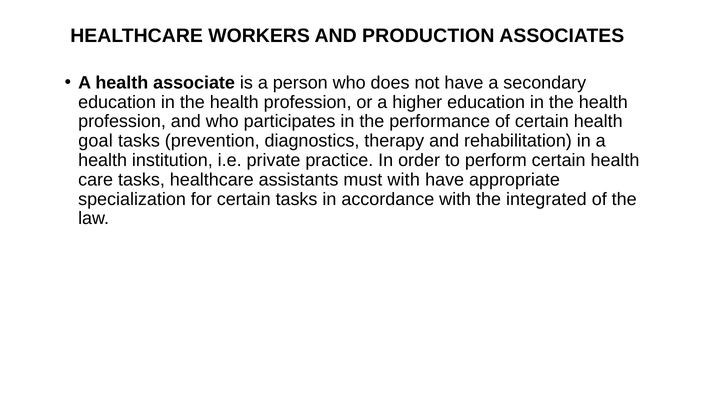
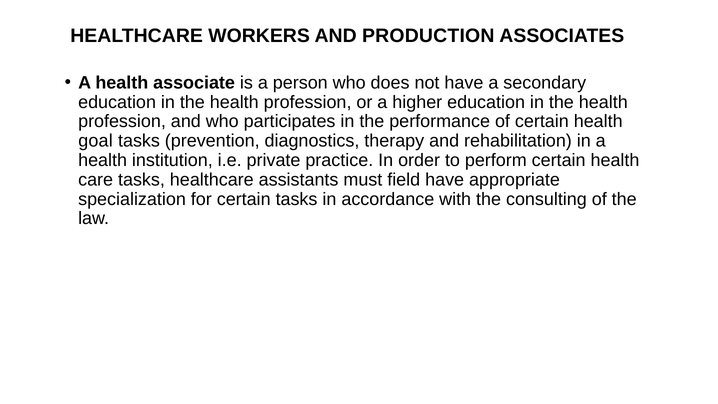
must with: with -> field
integrated: integrated -> consulting
